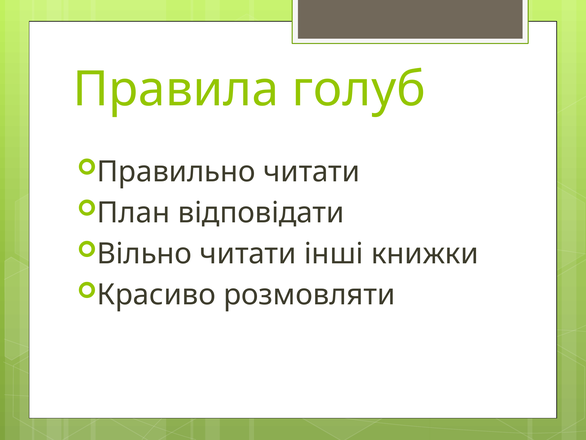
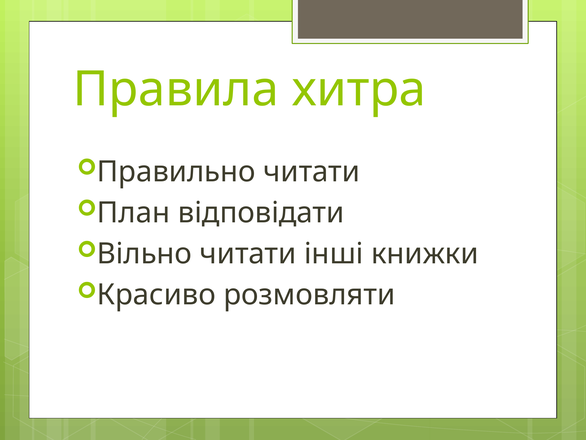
голуб: голуб -> хитра
